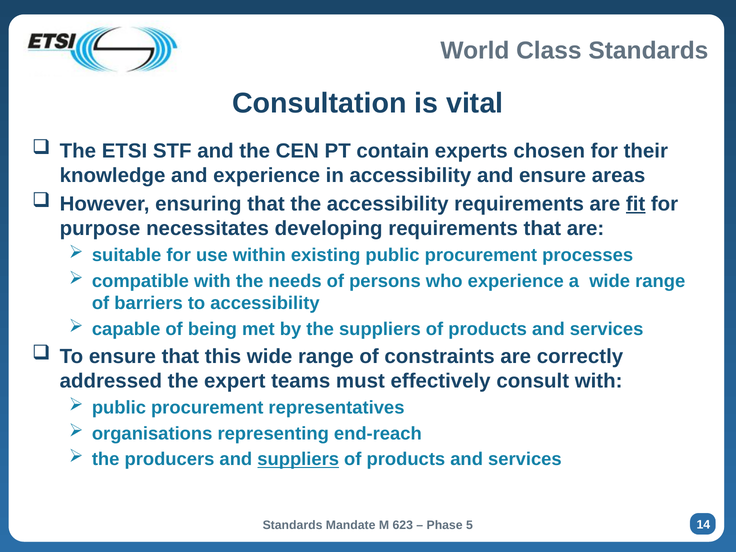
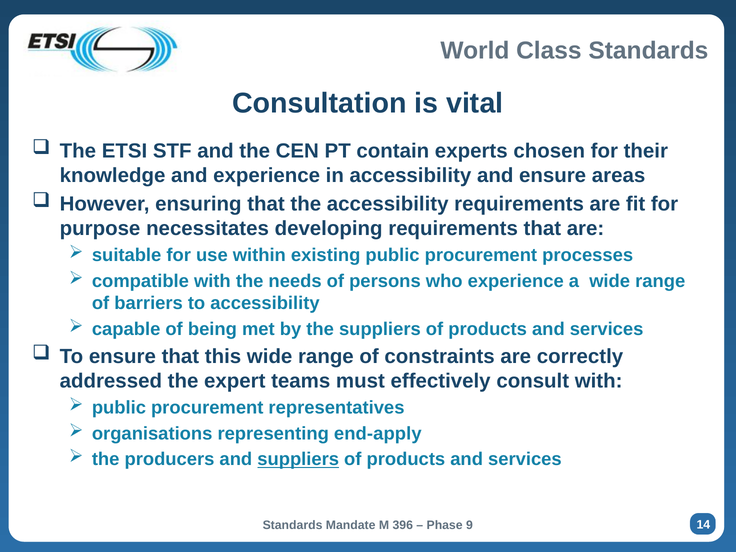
fit underline: present -> none
end-reach: end-reach -> end-apply
623: 623 -> 396
5: 5 -> 9
